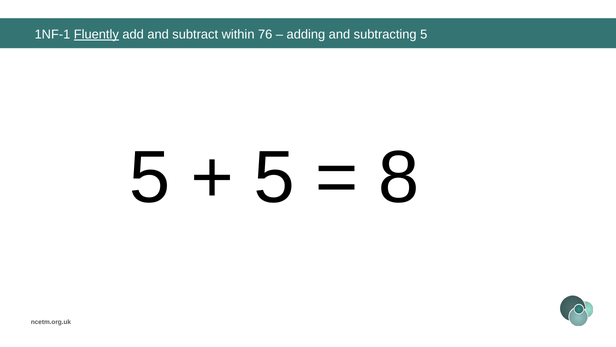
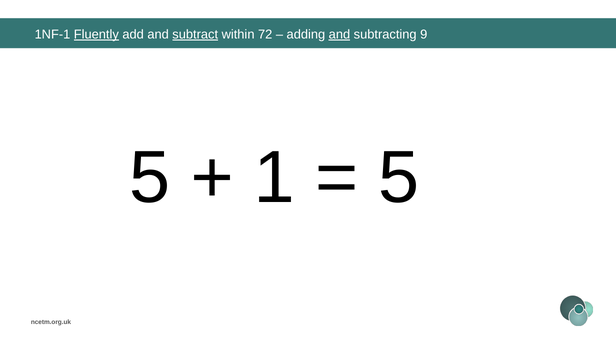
subtract underline: none -> present
76: 76 -> 72
and at (339, 34) underline: none -> present
subtracting 5: 5 -> 9
5 at (275, 178): 5 -> 1
8 at (399, 178): 8 -> 5
